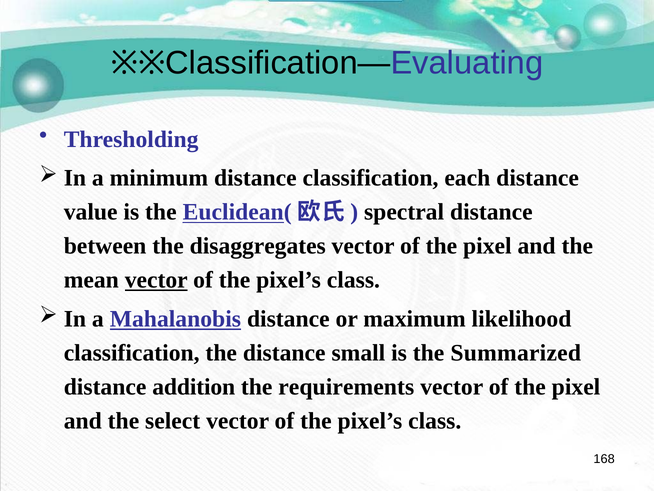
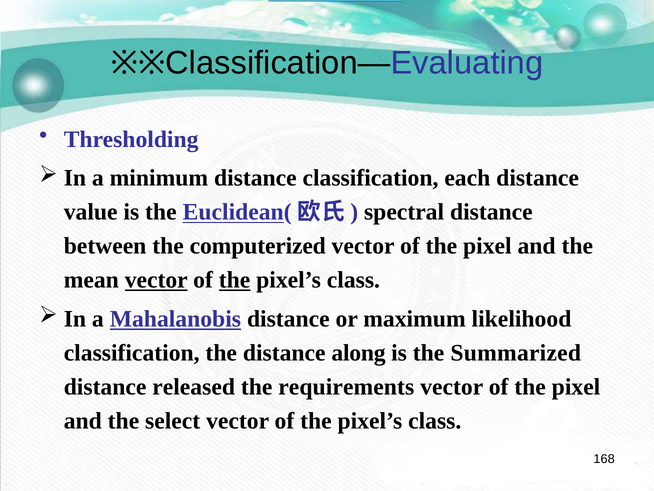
disaggregates: disaggregates -> computerized
the at (235, 280) underline: none -> present
small: small -> along
addition: addition -> released
